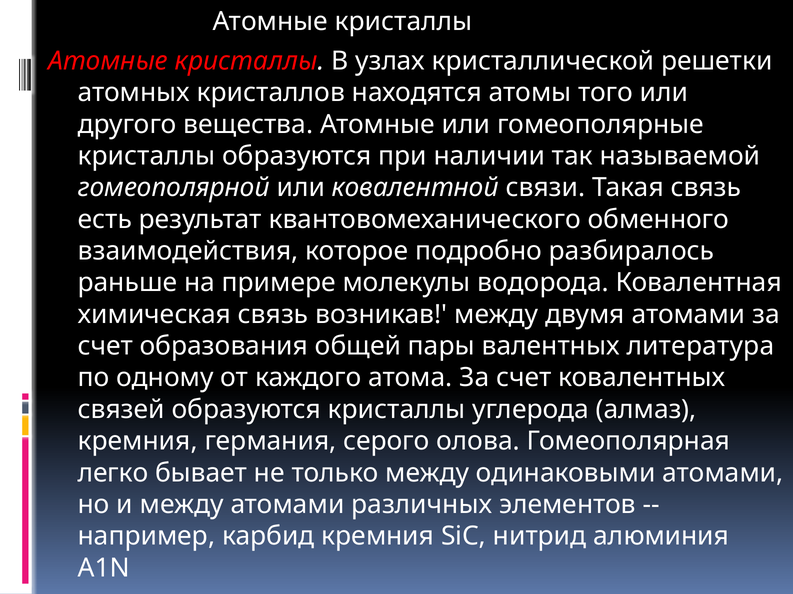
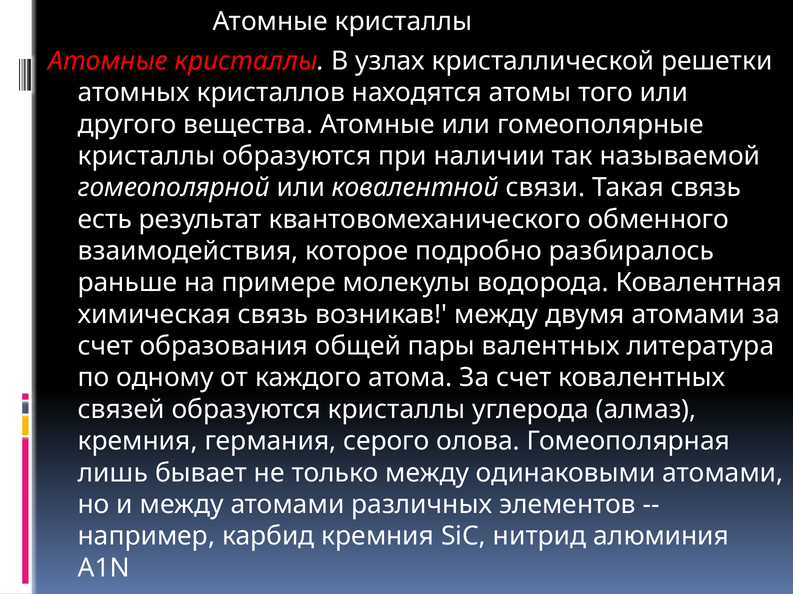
легко: легко -> лишь
